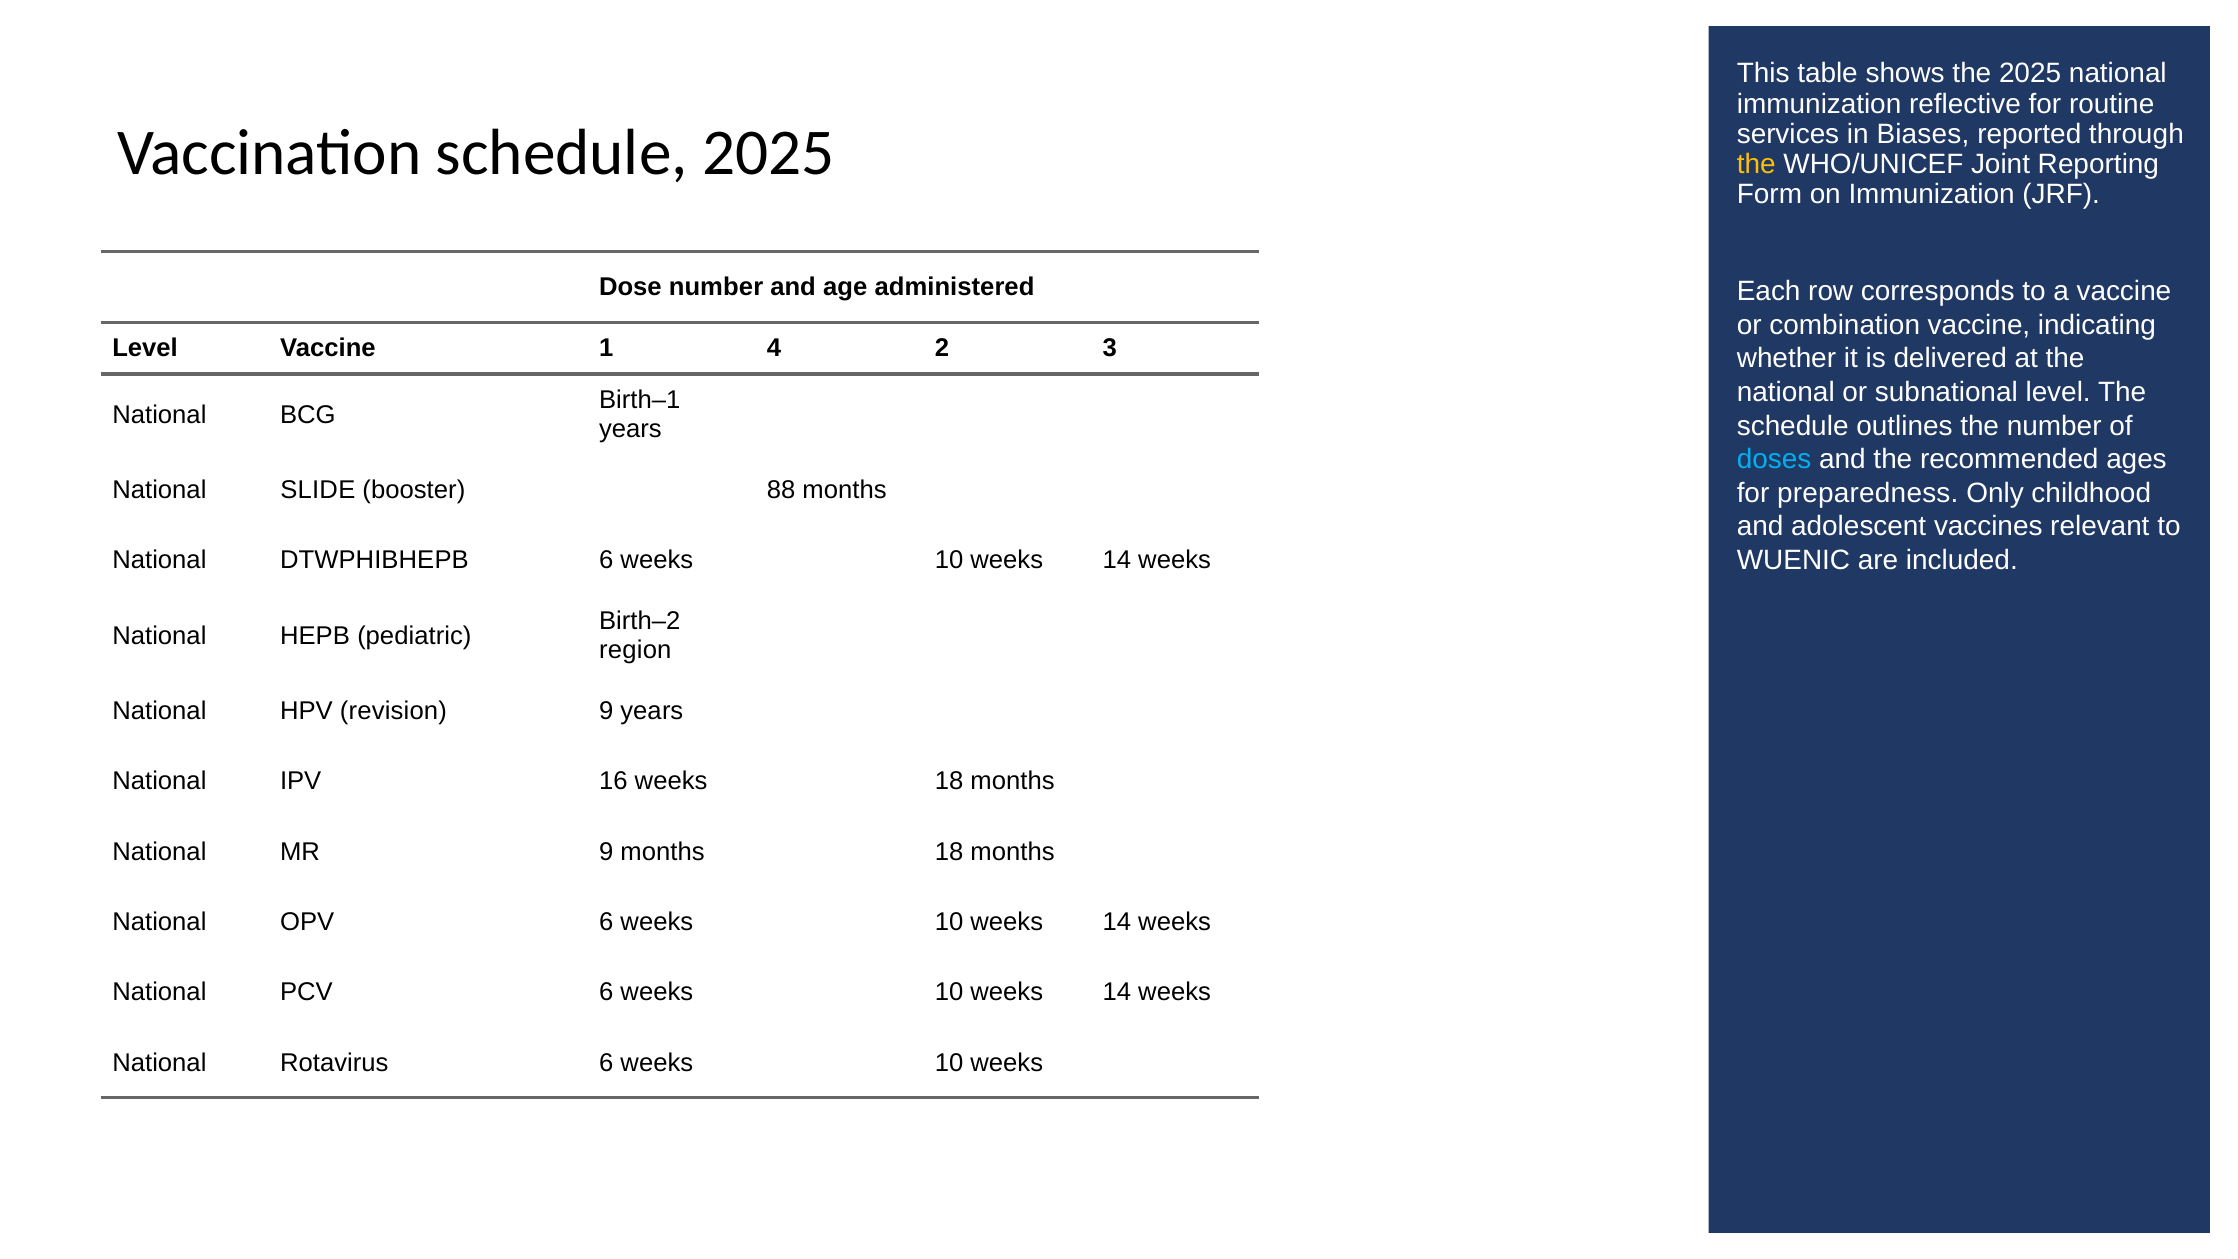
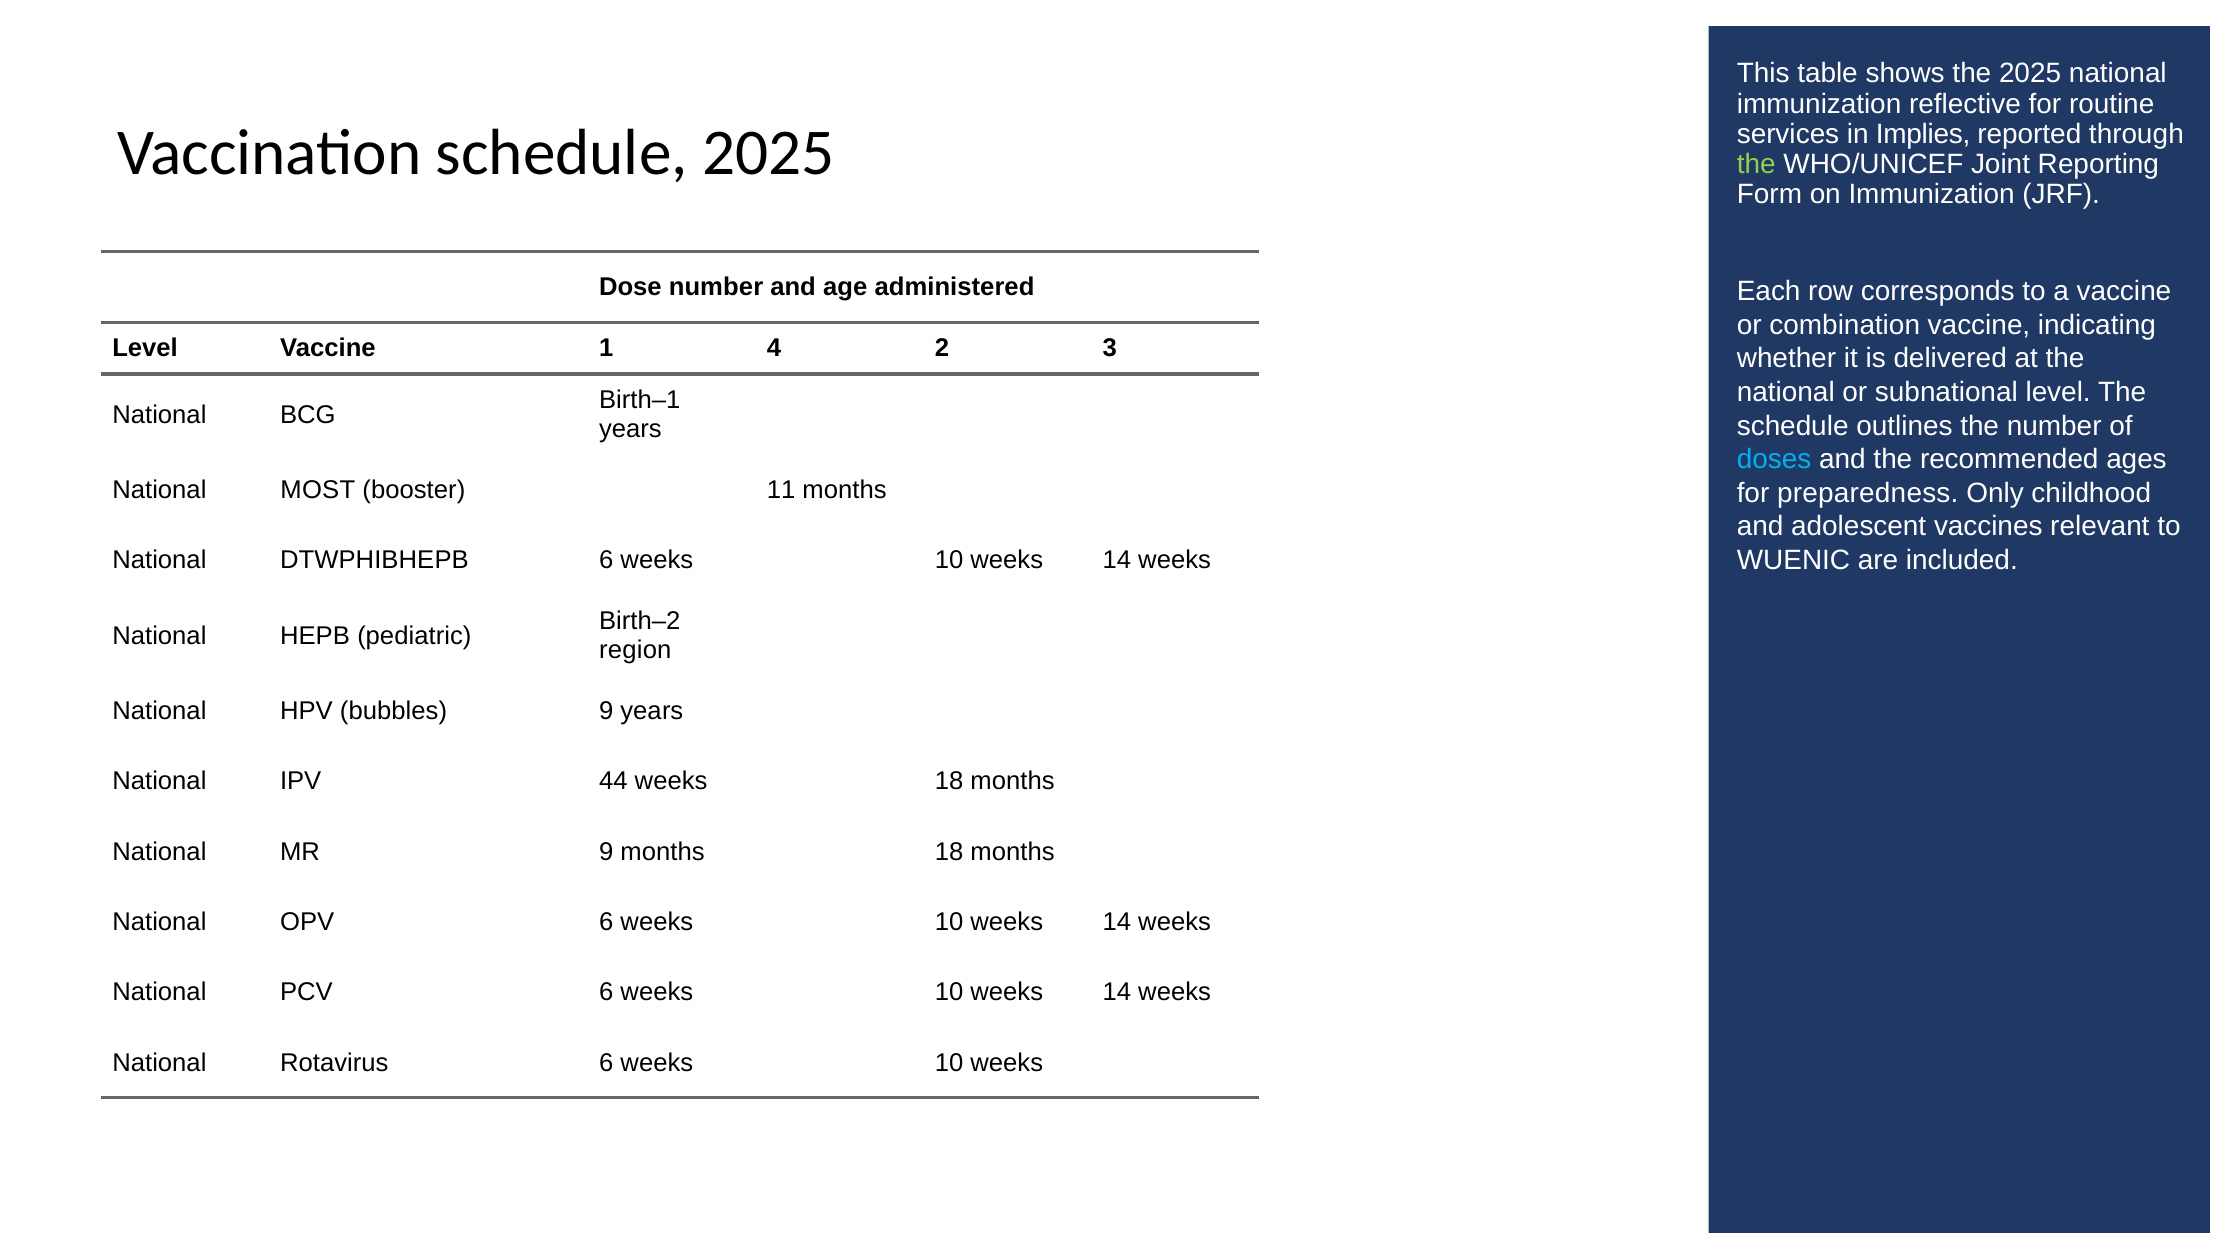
Biases: Biases -> Implies
the at (1756, 164) colour: yellow -> light green
SLIDE: SLIDE -> MOST
88: 88 -> 11
HPV revision: revision -> bubbles
16: 16 -> 44
